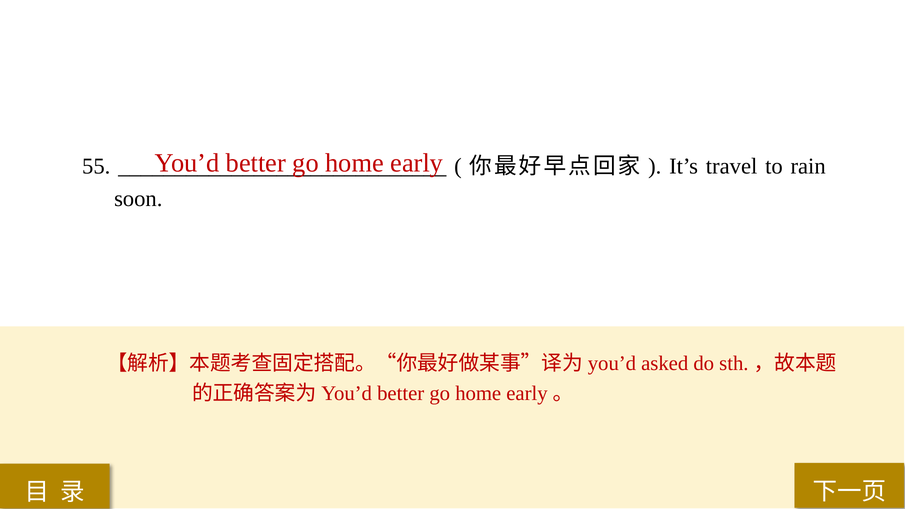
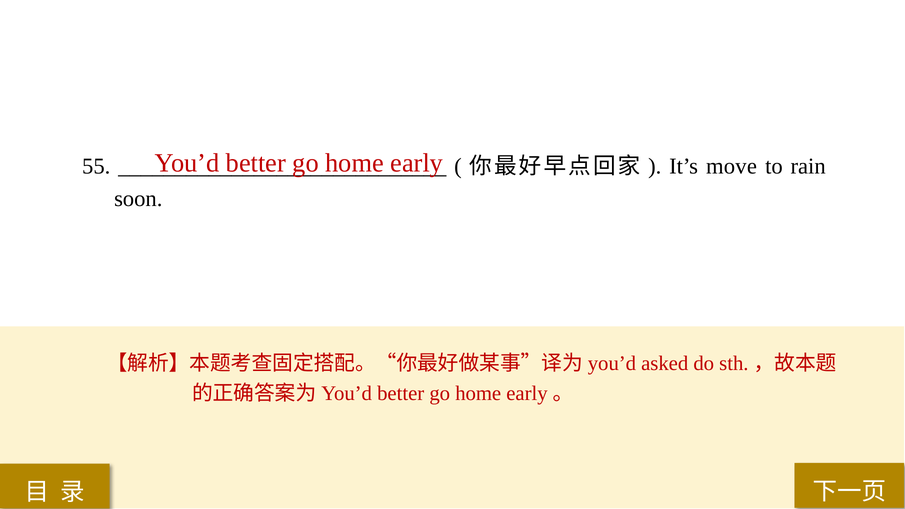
travel: travel -> move
